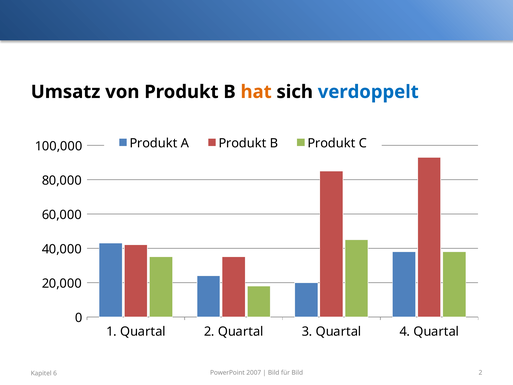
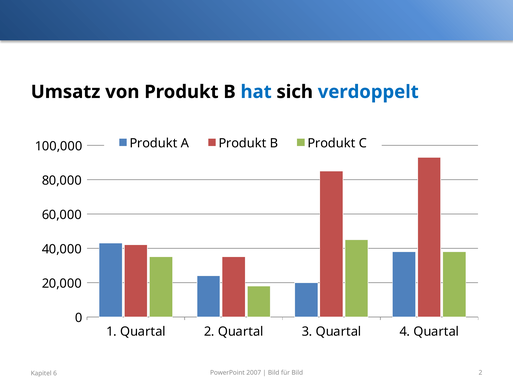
hat colour: orange -> blue
